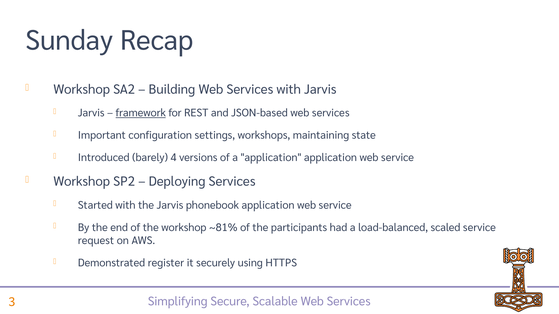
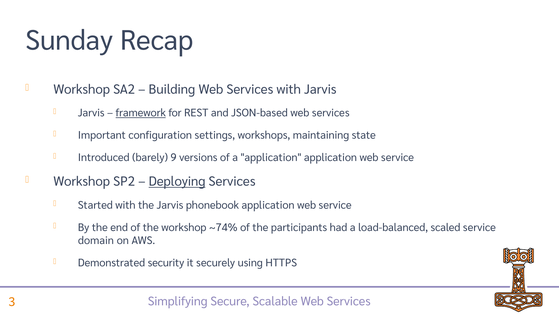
4: 4 -> 9
Deploying underline: none -> present
~81%: ~81% -> ~74%
request: request -> domain
register: register -> security
